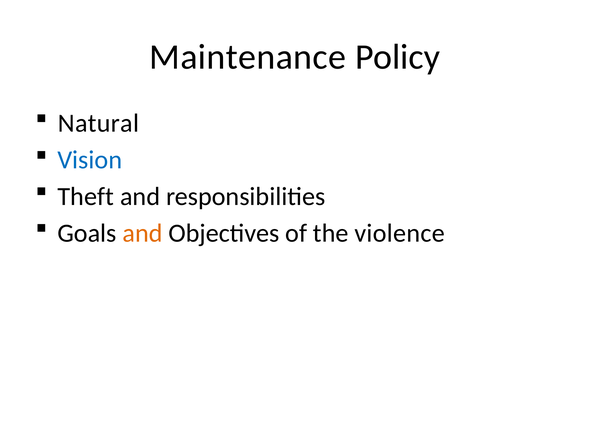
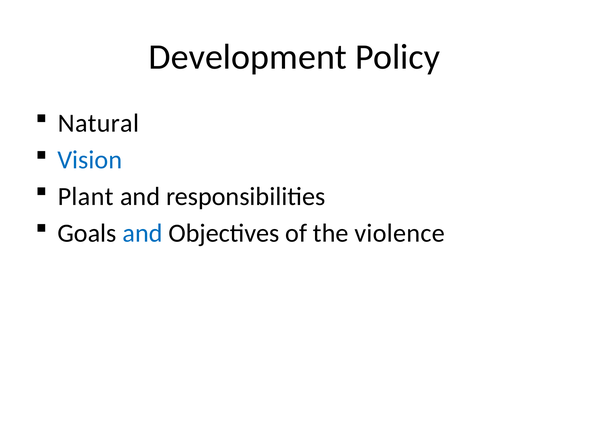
Maintenance: Maintenance -> Development
Theft: Theft -> Plant
and at (142, 234) colour: orange -> blue
